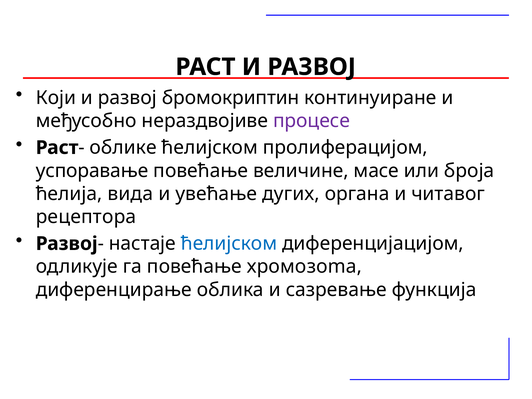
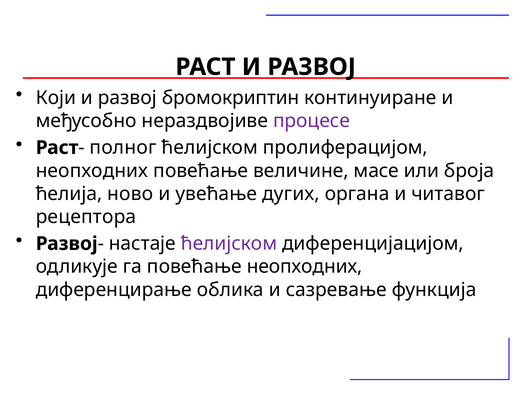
облике: облике -> полног
успоравање at (92, 171): успоравање -> неопходних
вида: вида -> ново
ћелијском at (229, 244) colour: blue -> purple
повећање хромoзoma: хромoзoma -> неопходних
